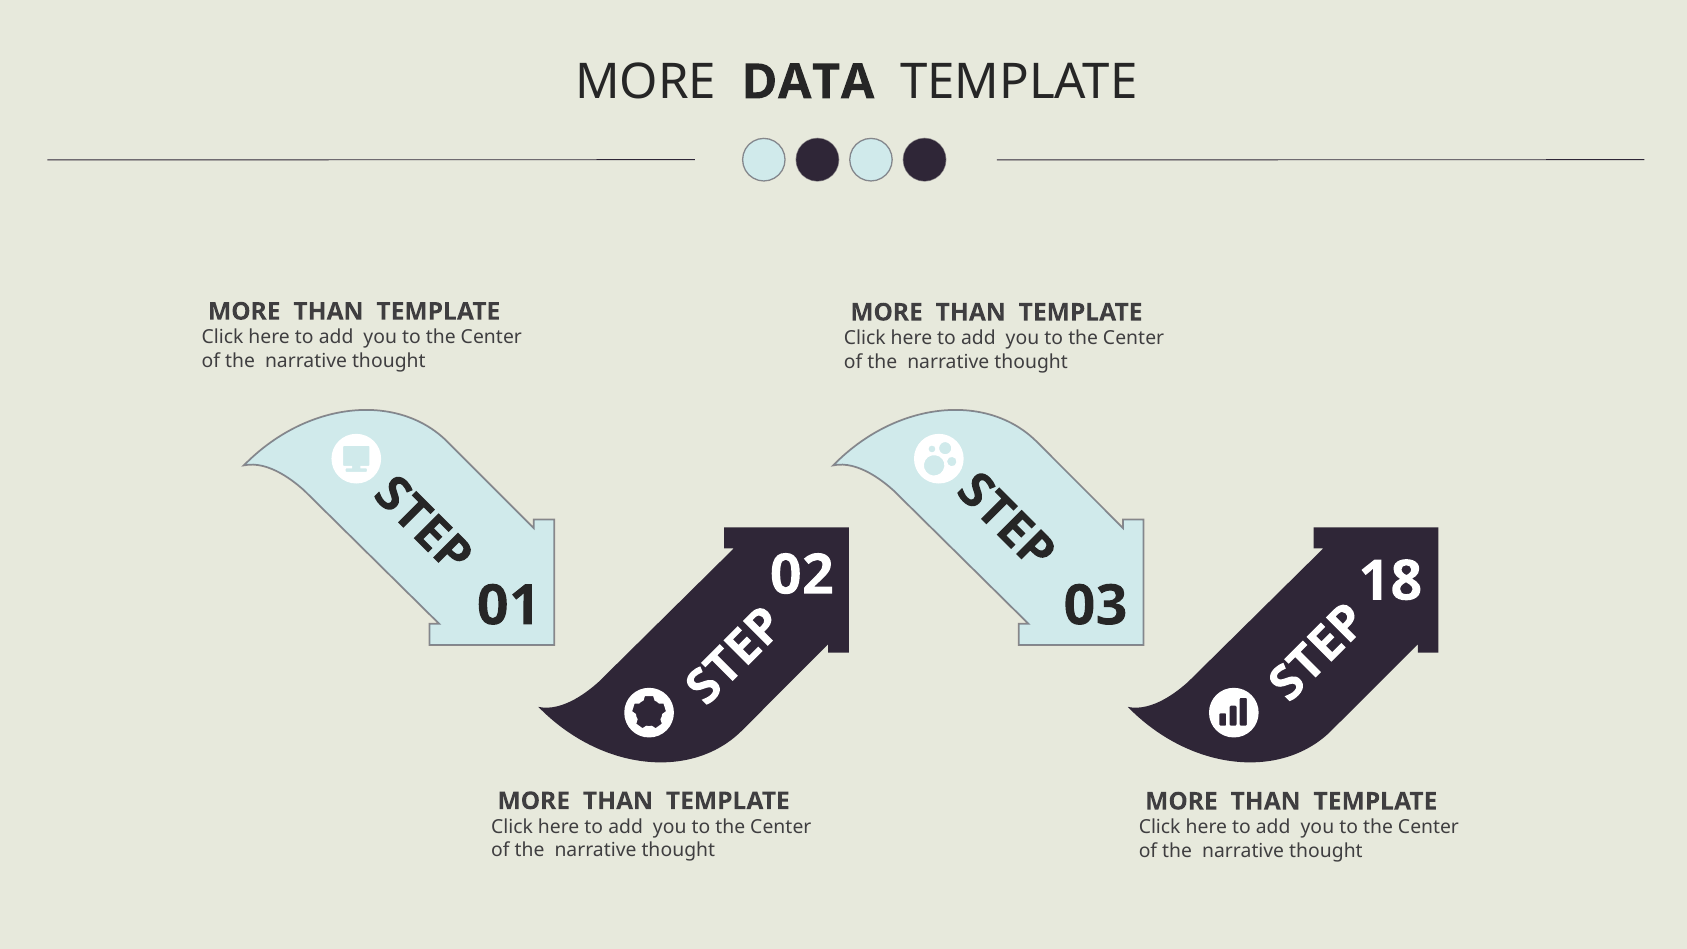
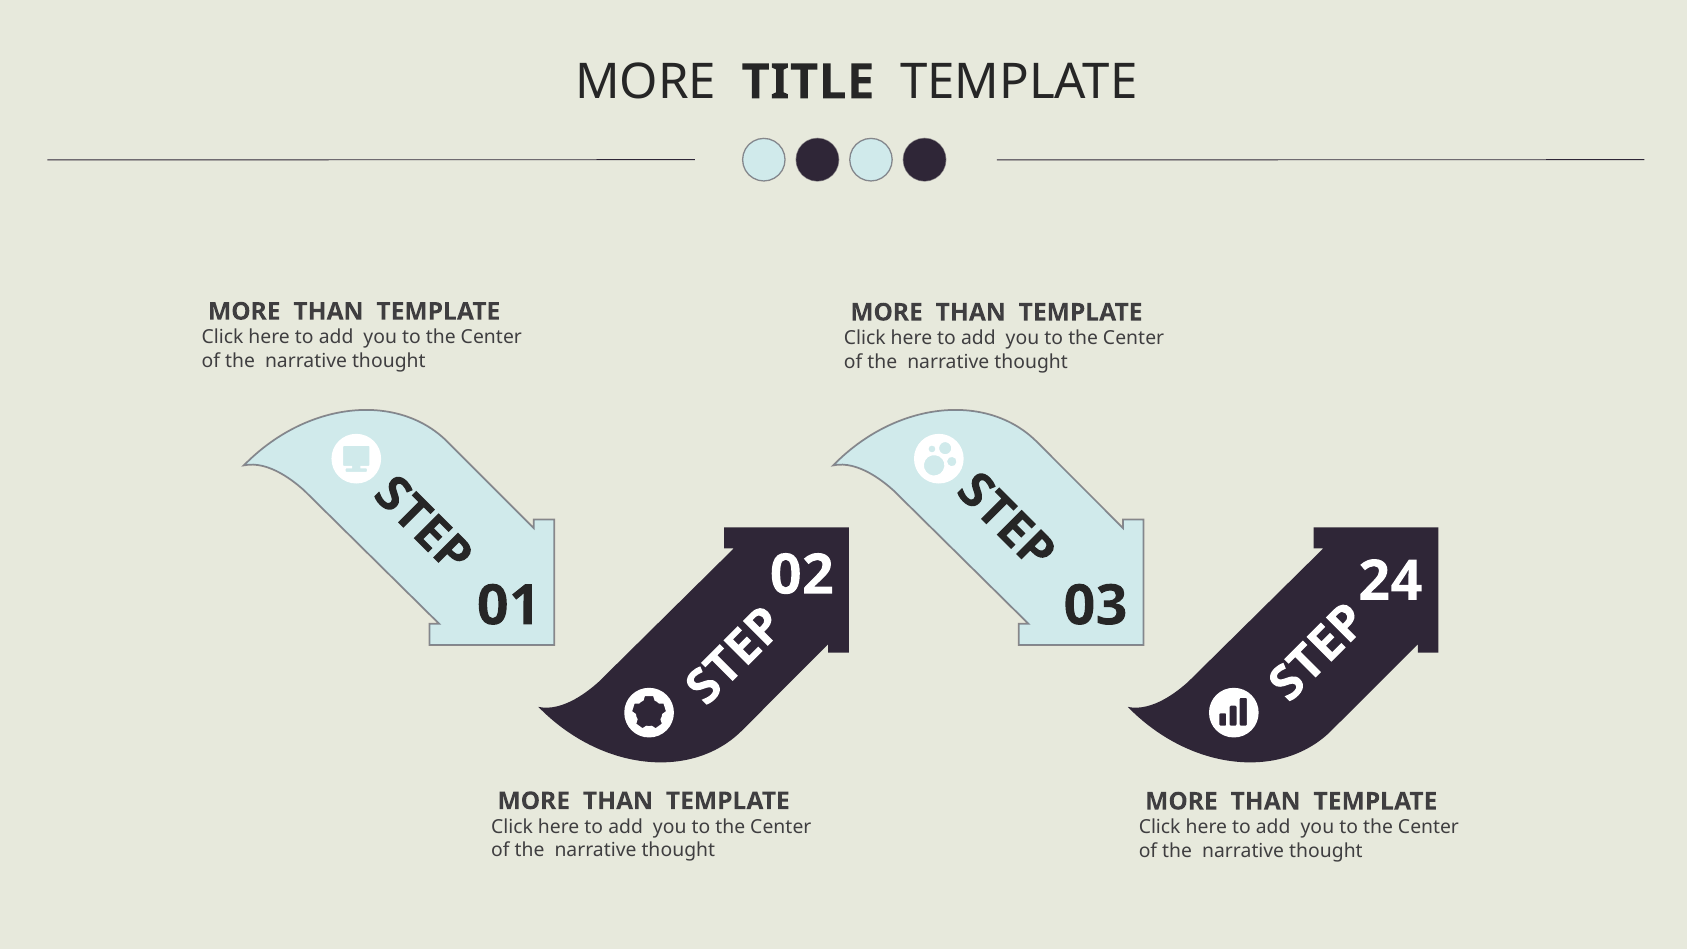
DATA: DATA -> TITLE
18: 18 -> 24
